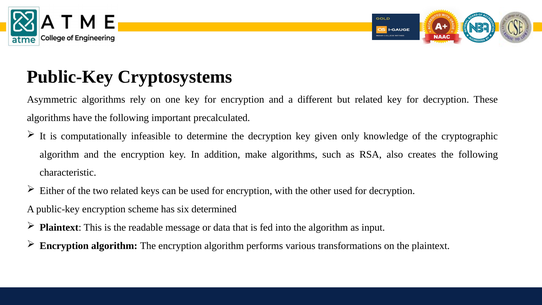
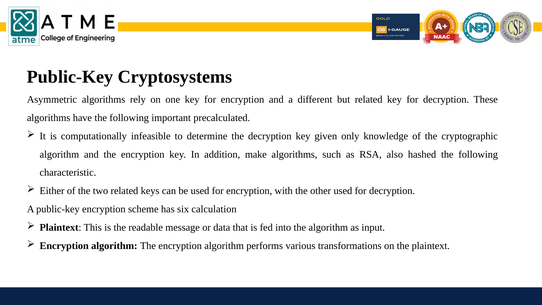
creates: creates -> hashed
determined: determined -> calculation
